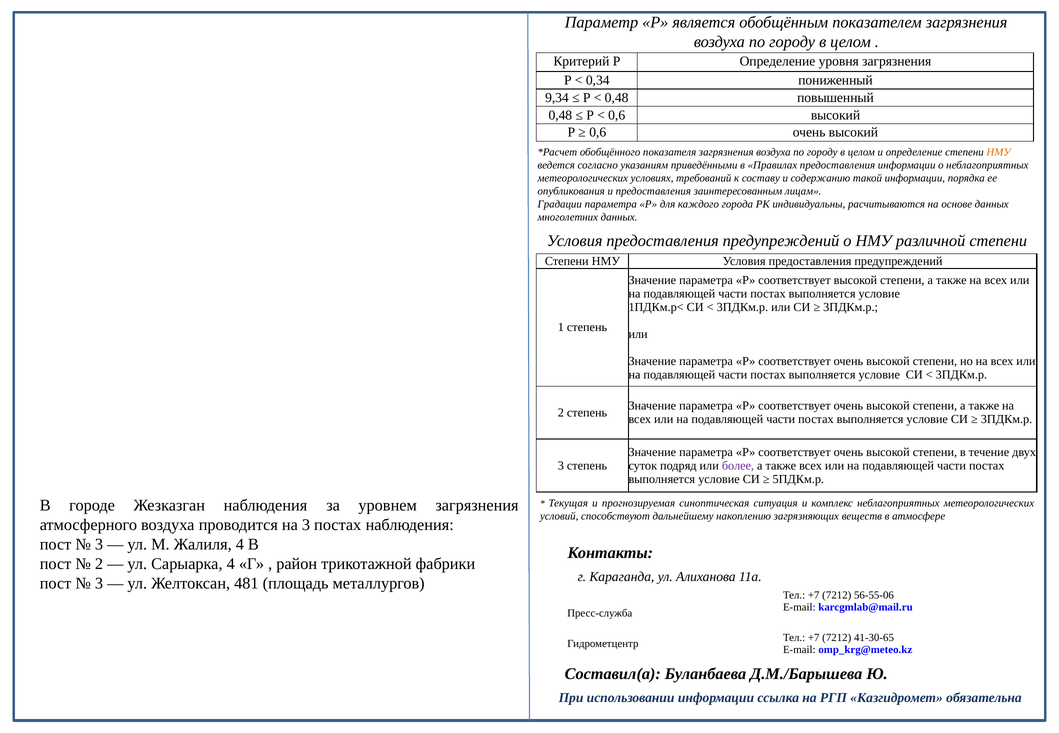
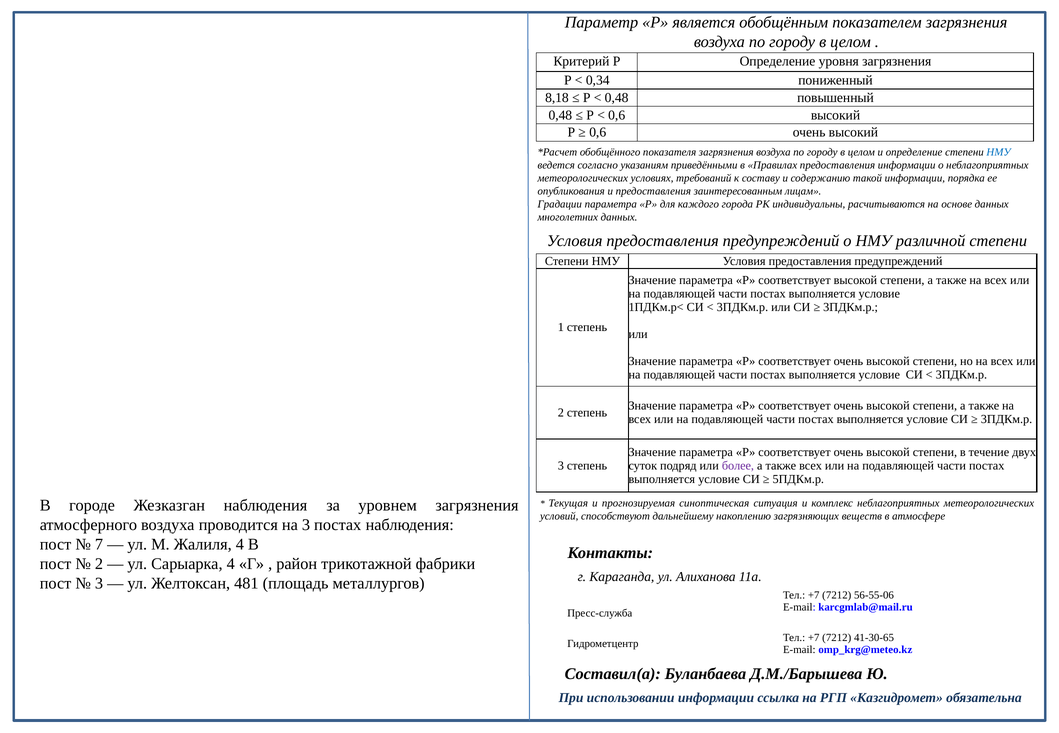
9,34: 9,34 -> 8,18
НМУ at (999, 152) colour: orange -> blue
3 at (99, 545): 3 -> 7
